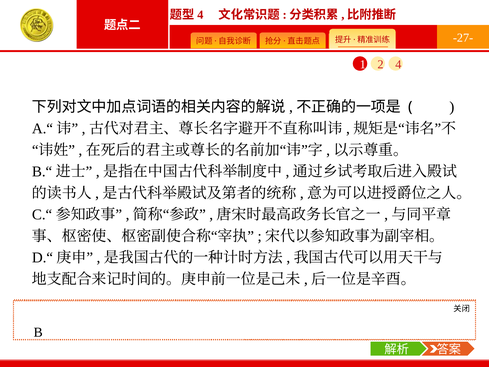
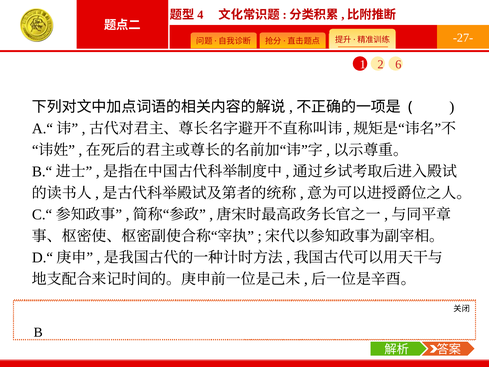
4: 4 -> 6
